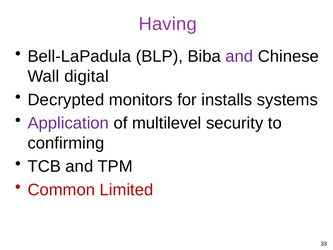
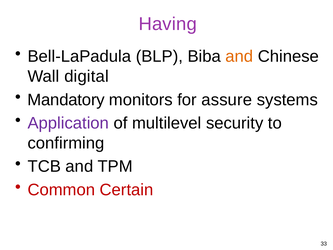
and at (239, 56) colour: purple -> orange
Decrypted: Decrypted -> Mandatory
installs: installs -> assure
Limited: Limited -> Certain
